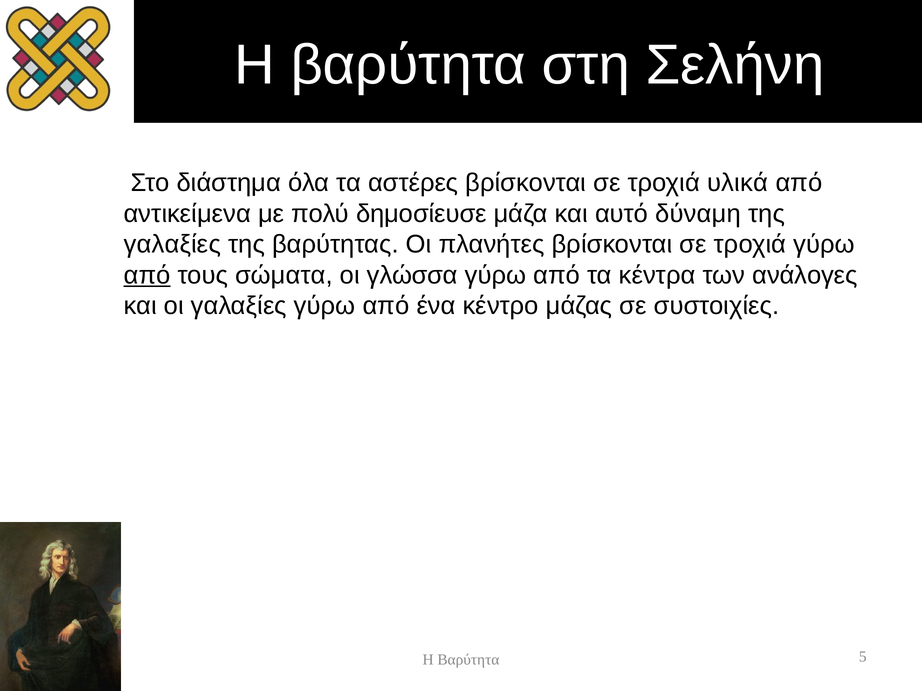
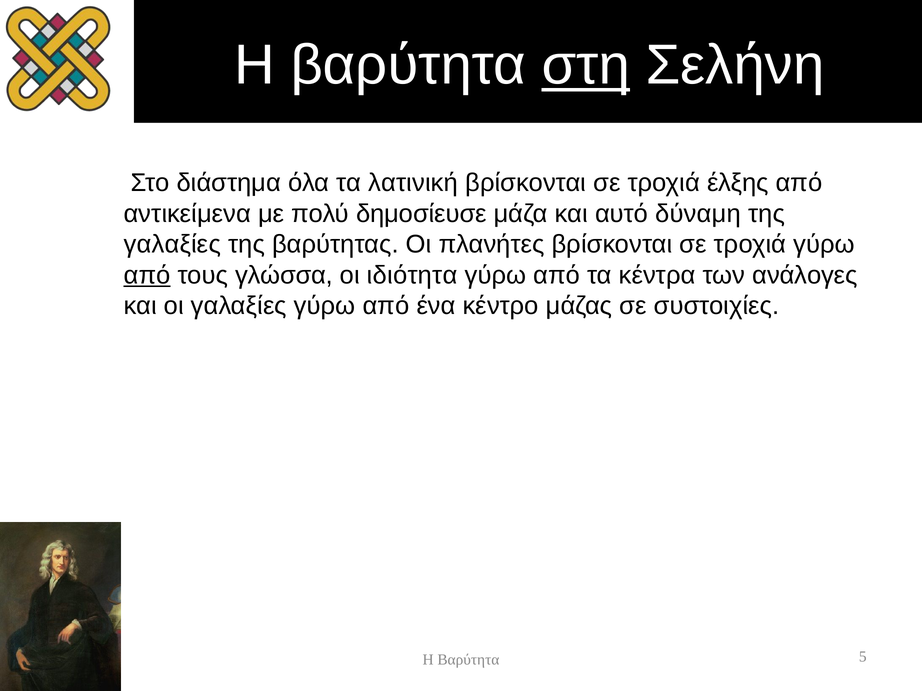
στη underline: none -> present
αστέρες: αστέρες -> λατινική
υλικά: υλικά -> έλξης
σώματα: σώματα -> γλώσσα
γλώσσα: γλώσσα -> ιδιότητα
